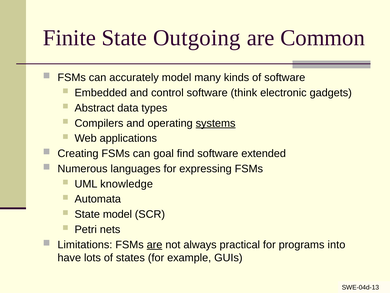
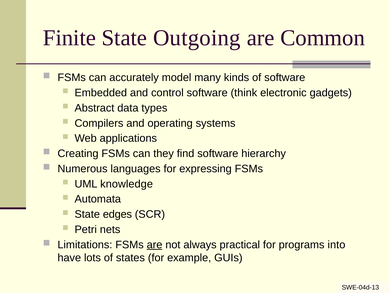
systems underline: present -> none
goal: goal -> they
extended: extended -> hierarchy
State model: model -> edges
